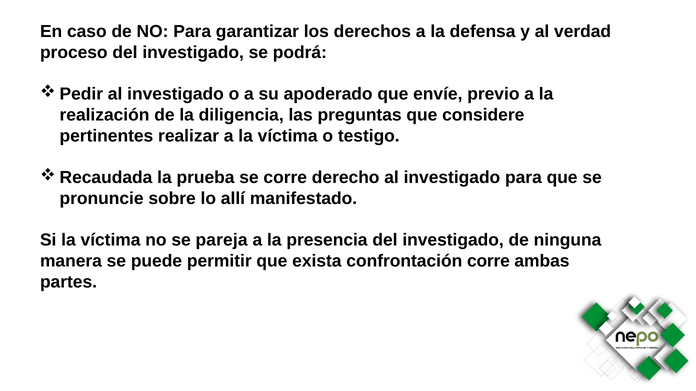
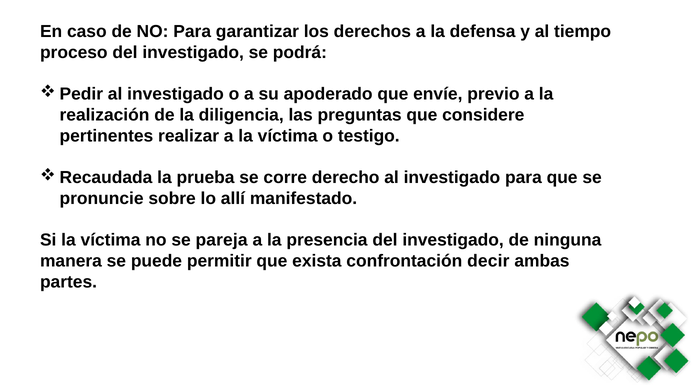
verdad: verdad -> tiempo
confrontación corre: corre -> decir
